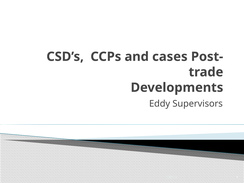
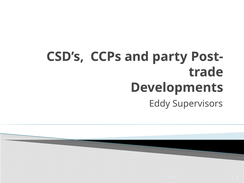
cases: cases -> party
